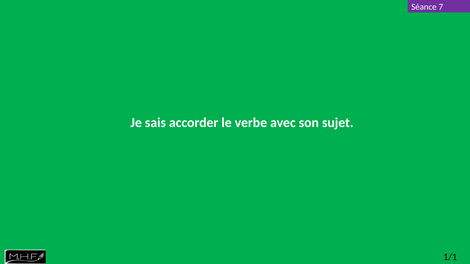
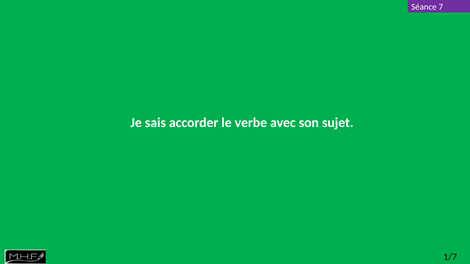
1/1: 1/1 -> 1/7
